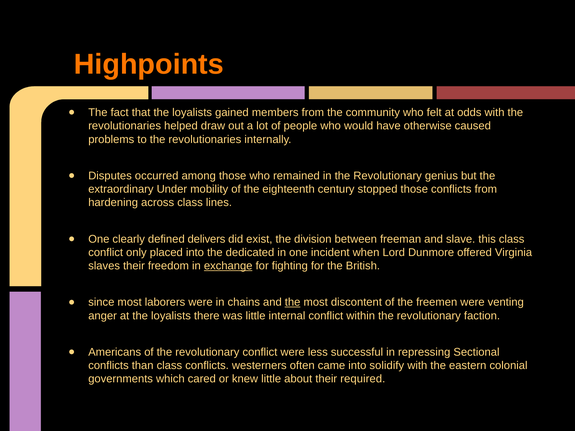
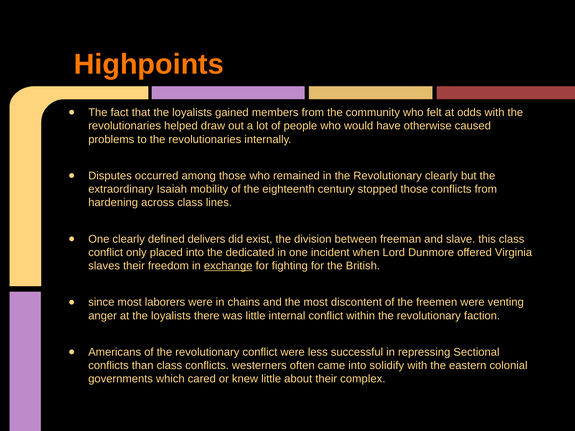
Revolutionary genius: genius -> clearly
Under: Under -> Isaiah
the at (293, 302) underline: present -> none
required: required -> complex
